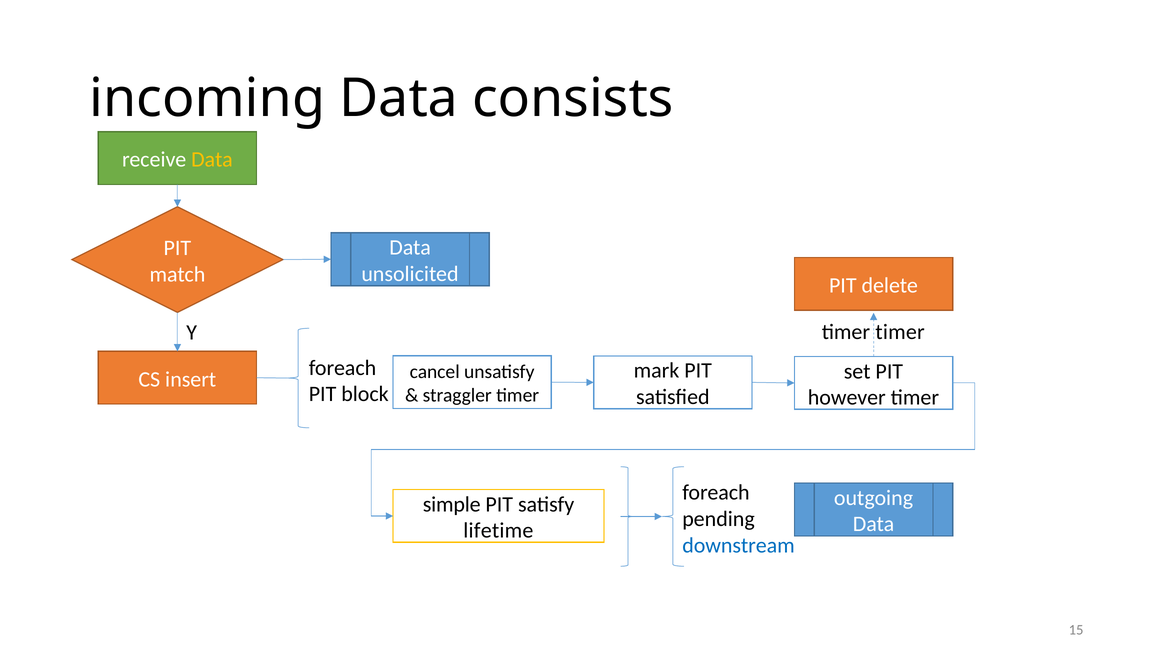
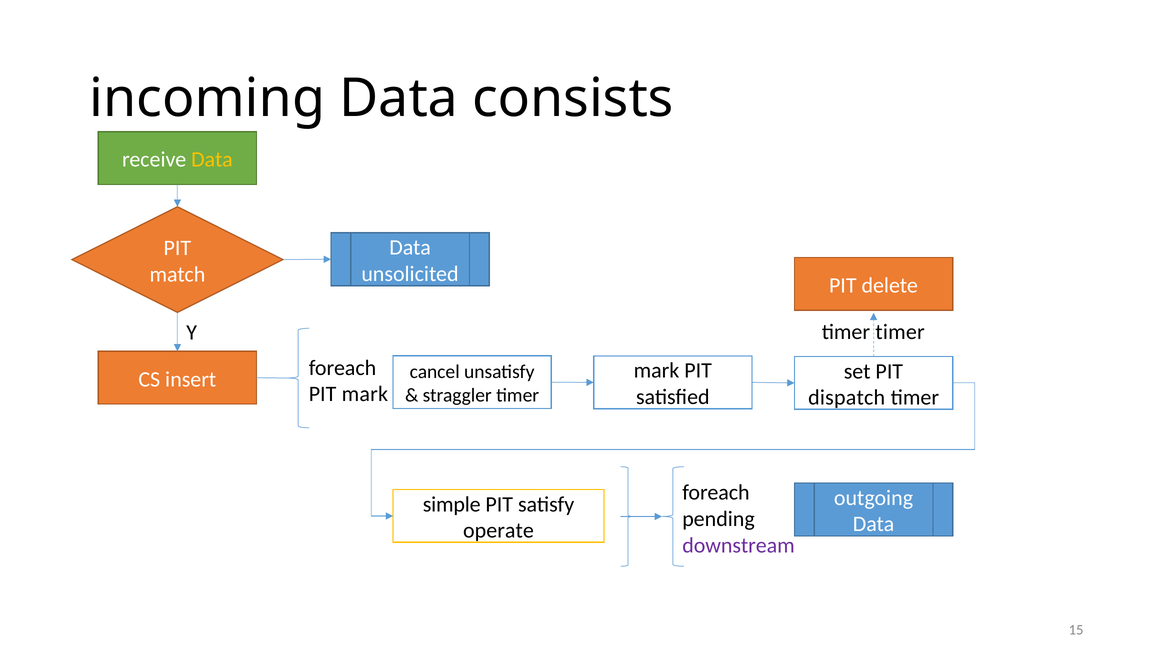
PIT block: block -> mark
however: however -> dispatch
lifetime: lifetime -> operate
downstream colour: blue -> purple
